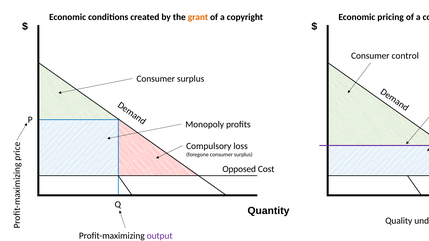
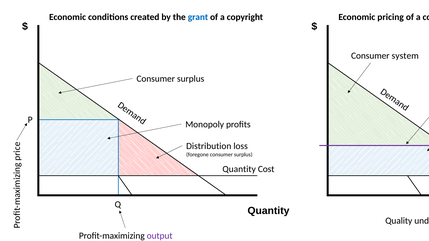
grant colour: orange -> blue
Consumer control: control -> system
Compulsory at (209, 146): Compulsory -> Distribution
Opposed at (239, 169): Opposed -> Quantity
